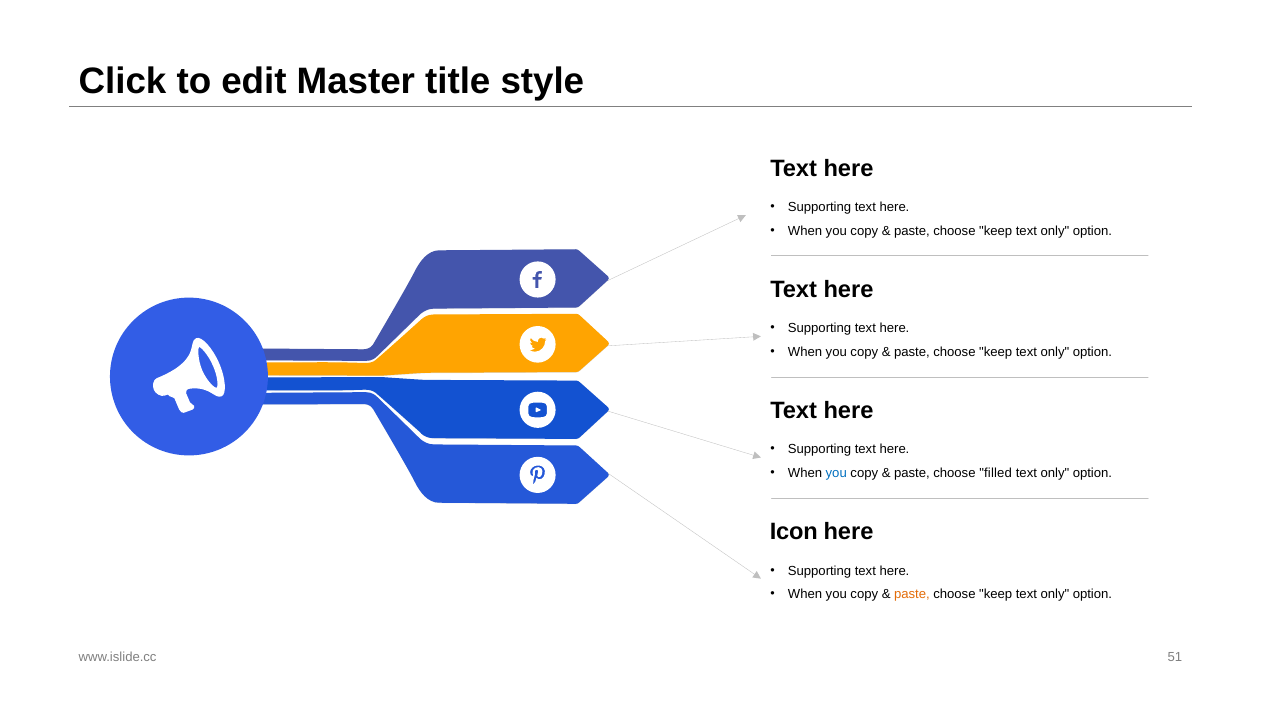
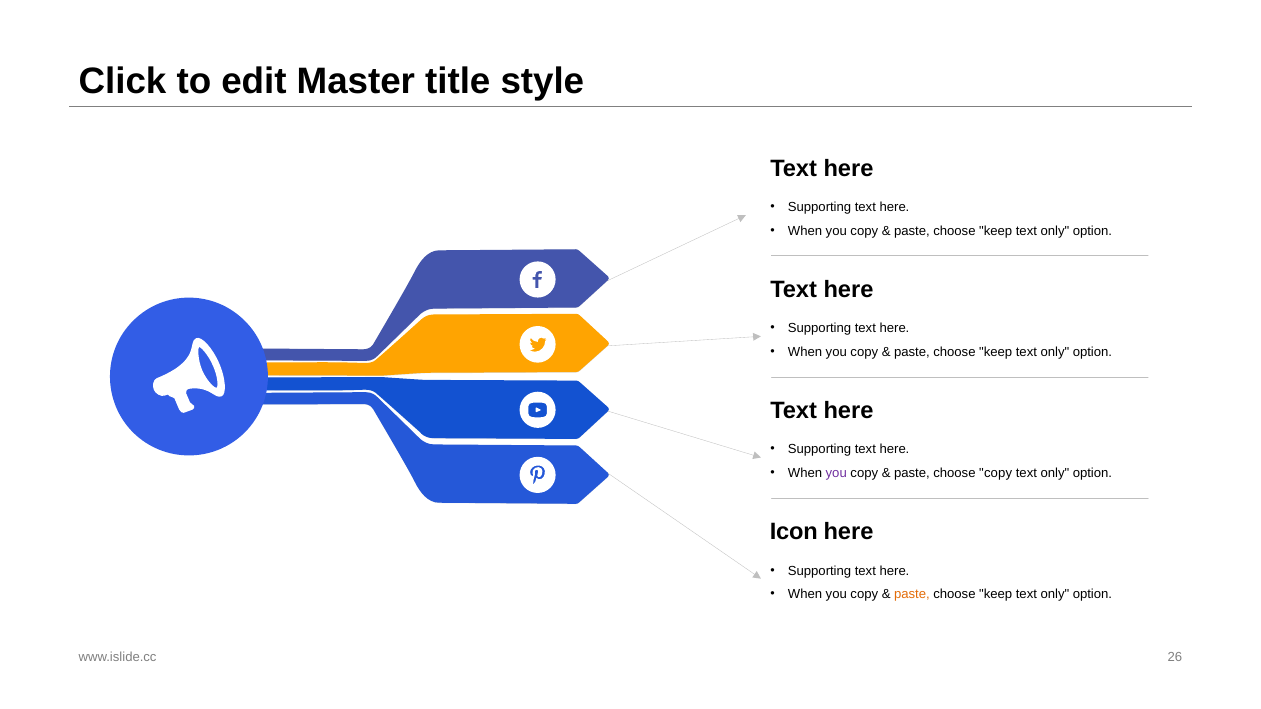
you at (836, 473) colour: blue -> purple
choose filled: filled -> copy
51: 51 -> 26
